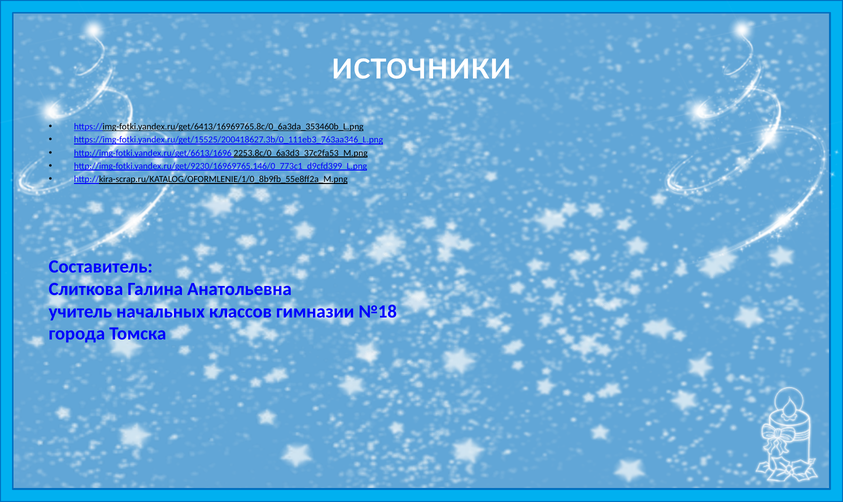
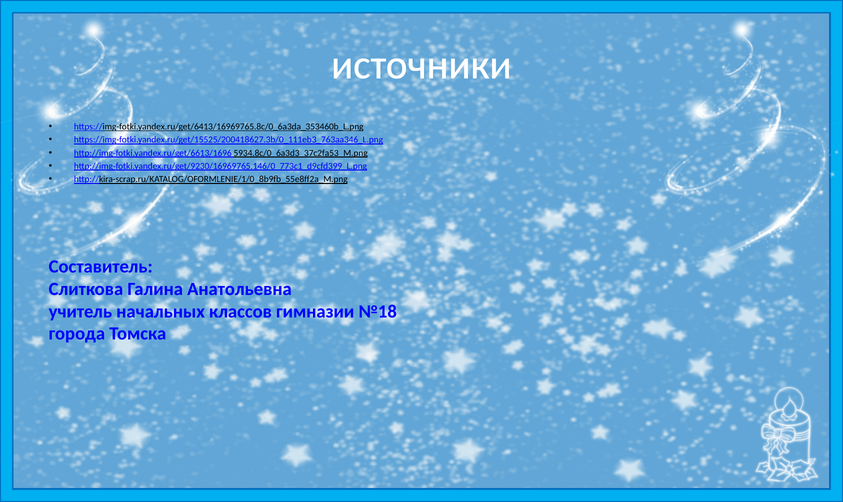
2253.8c/0_6a3d3_37c2fa53_M.png: 2253.8c/0_6a3d3_37c2fa53_M.png -> 5934.8c/0_6a3d3_37c2fa53_M.png
